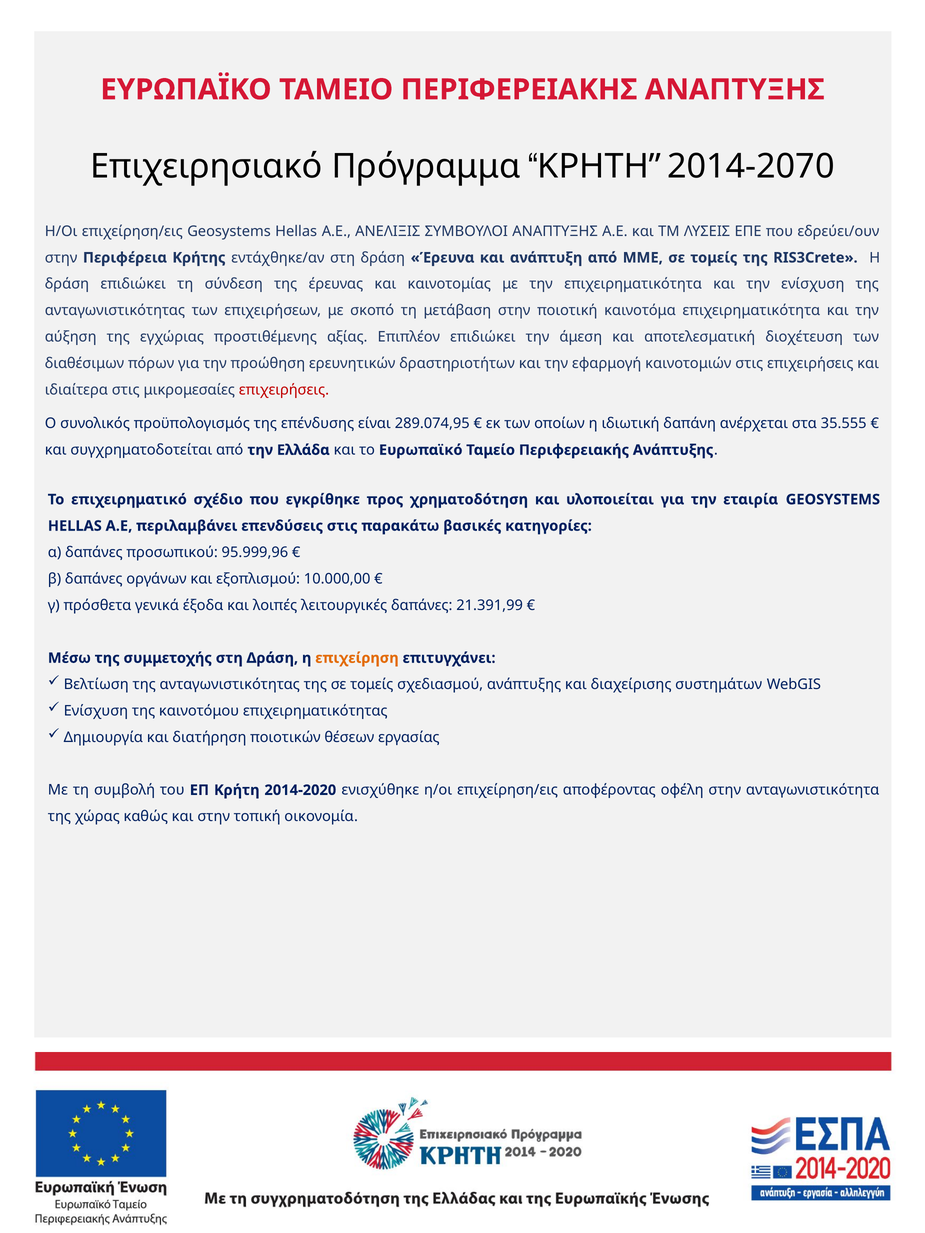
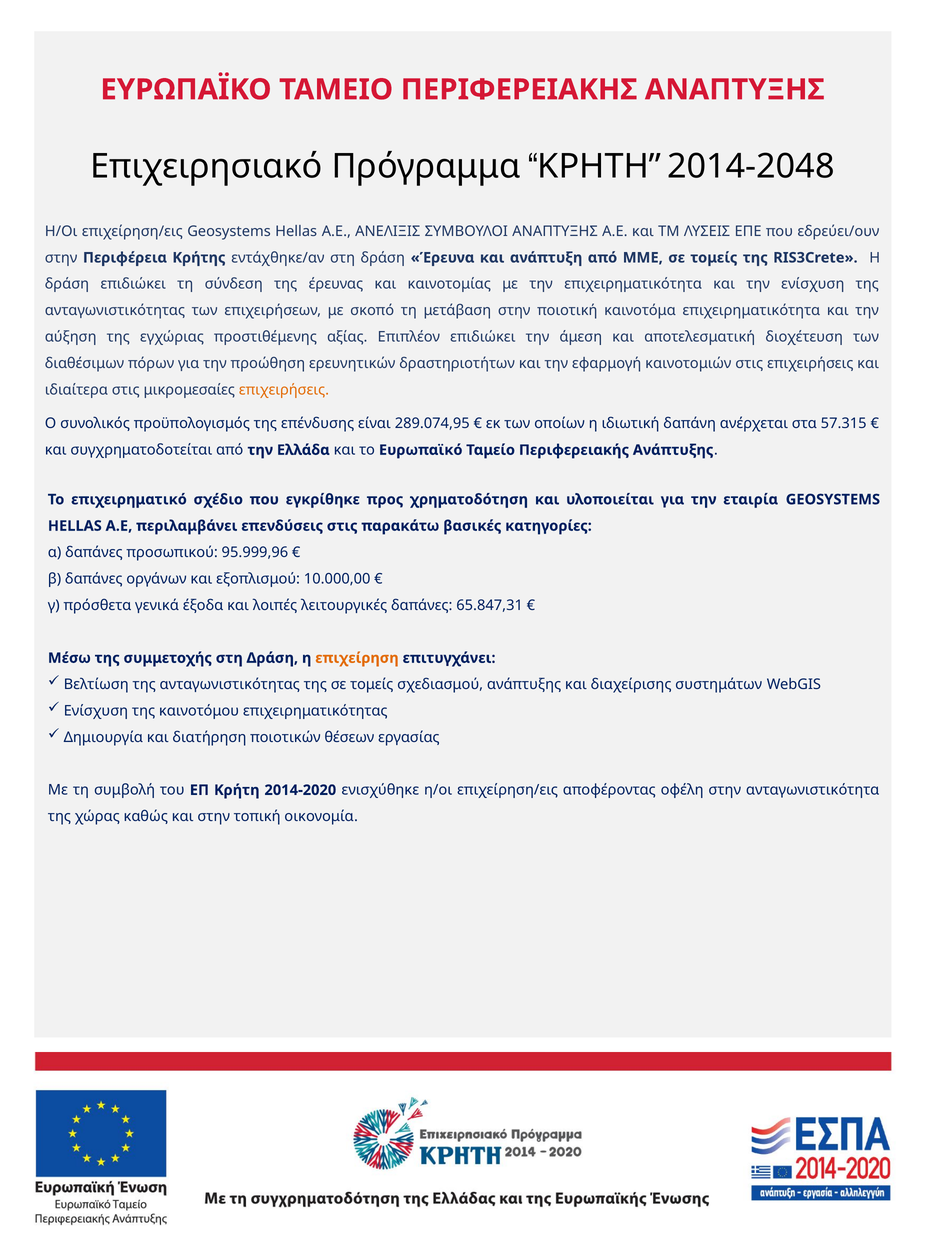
2014-2070: 2014-2070 -> 2014-2048
επιχειρήσεις at (284, 390) colour: red -> orange
35.555: 35.555 -> 57.315
21.391,99: 21.391,99 -> 65.847,31
